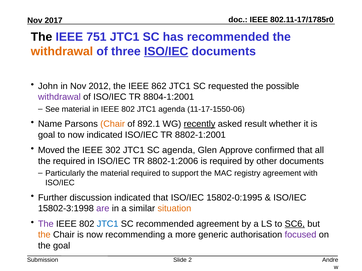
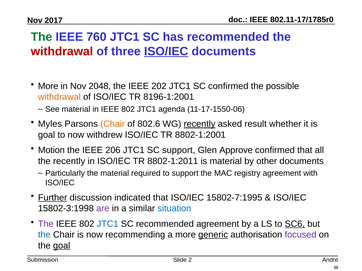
The at (42, 37) colour: black -> green
751: 751 -> 760
withdrawal at (62, 52) colour: orange -> red
John at (48, 86): John -> More
2012: 2012 -> 2048
862: 862 -> 202
SC requested: requested -> confirmed
withdrawal at (59, 97) colour: purple -> orange
8804-1:2001: 8804-1:2001 -> 8196-1:2001
Name at (50, 124): Name -> Myles
892.1: 892.1 -> 802.6
now indicated: indicated -> withdrew
Moved: Moved -> Motion
302: 302 -> 206
SC agenda: agenda -> support
the required: required -> recently
8802-1:2006: 8802-1:2006 -> 8802-1:2011
is required: required -> material
Further underline: none -> present
15802-0:1995: 15802-0:1995 -> 15802-7:1995
situation colour: orange -> blue
the at (44, 235) colour: orange -> blue
generic underline: none -> present
goal at (62, 246) underline: none -> present
